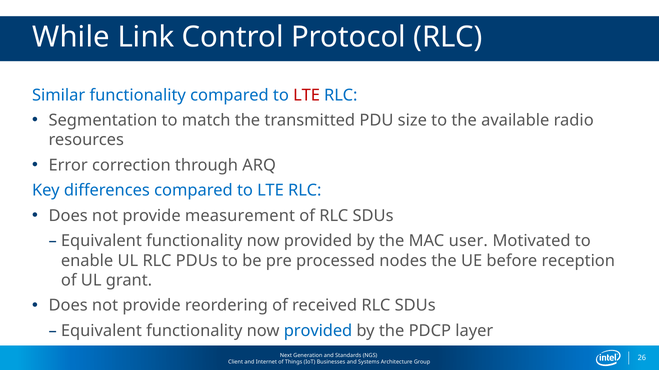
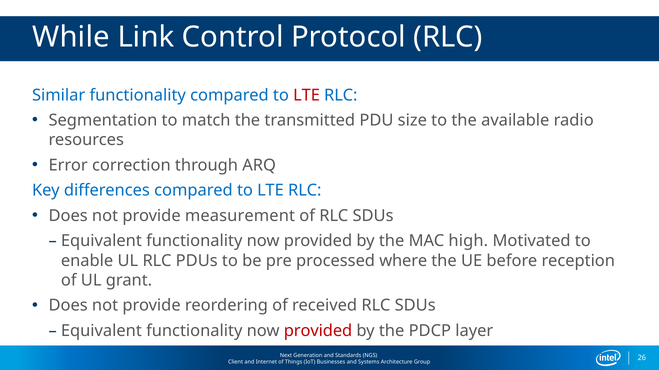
user: user -> high
nodes: nodes -> where
provided at (318, 331) colour: blue -> red
